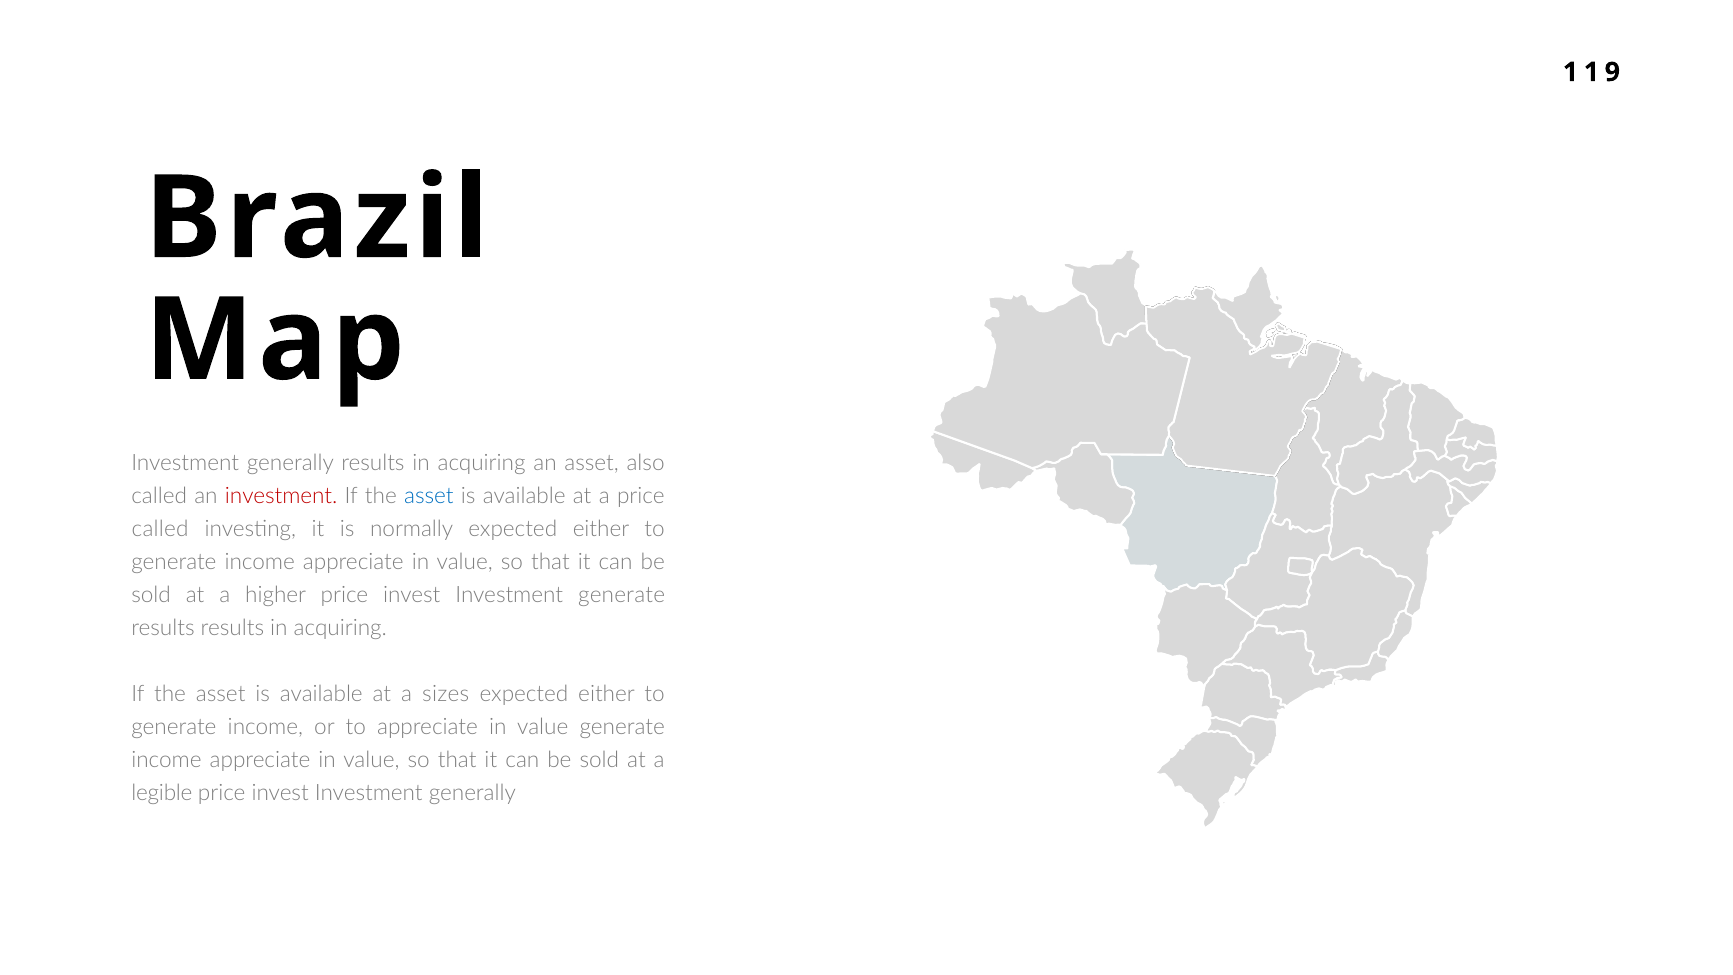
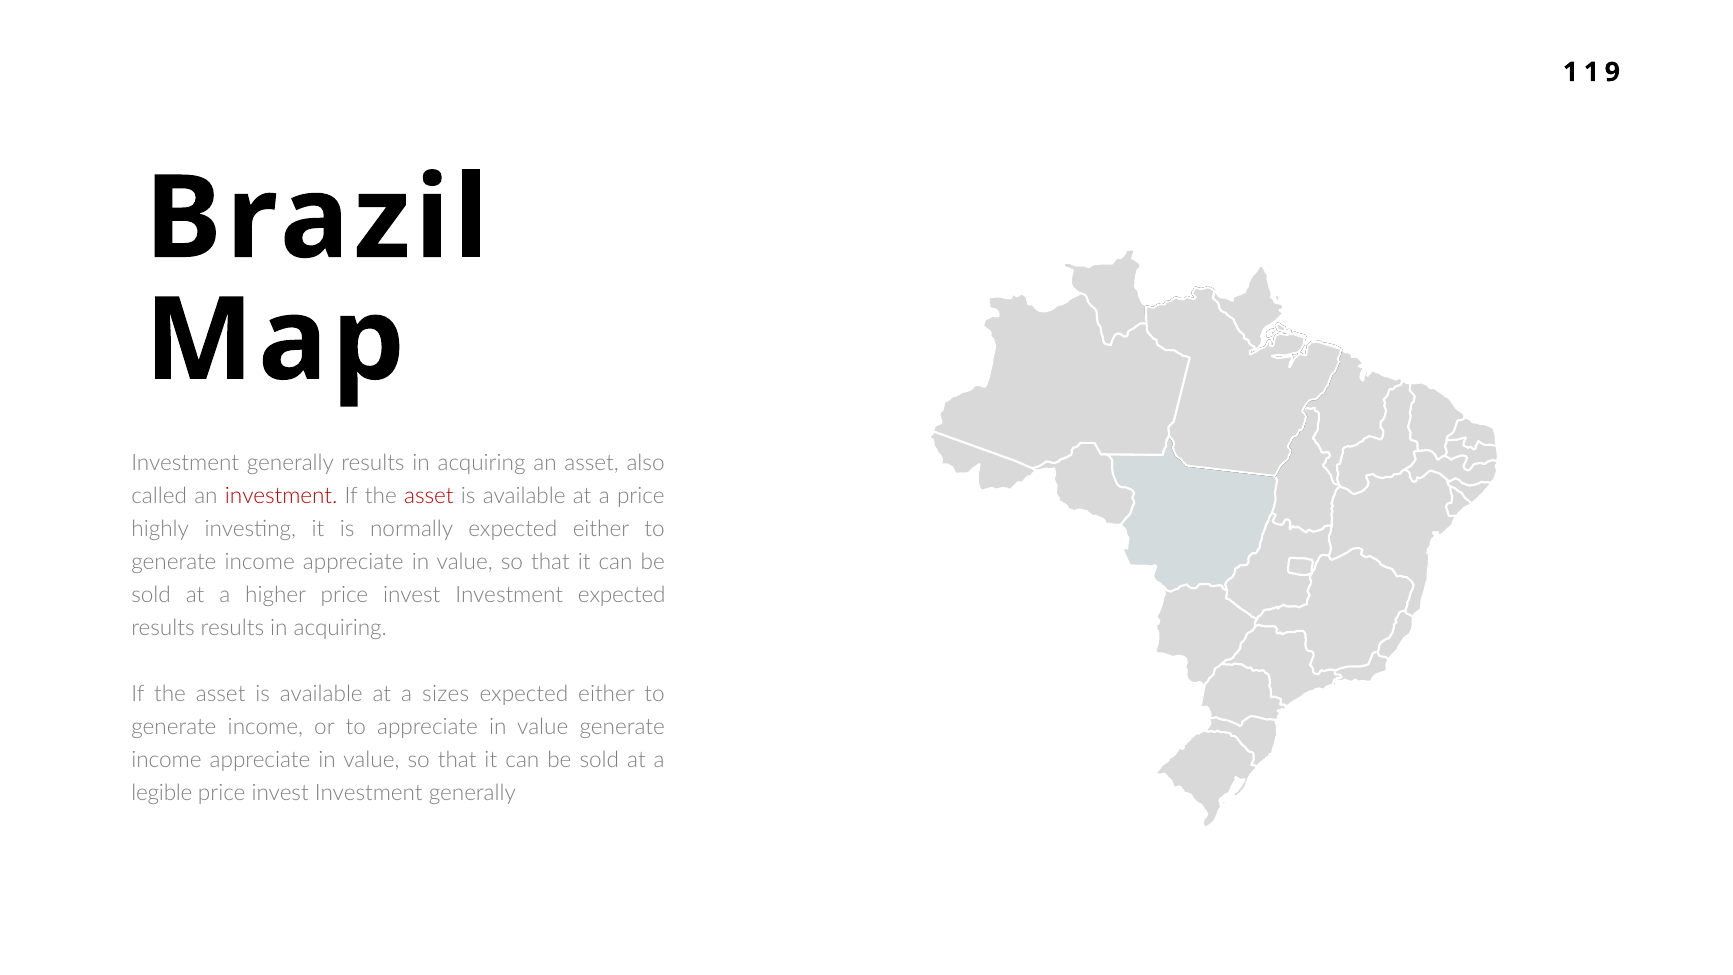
asset at (429, 496) colour: blue -> red
called at (160, 529): called -> highly
Investment generate: generate -> expected
